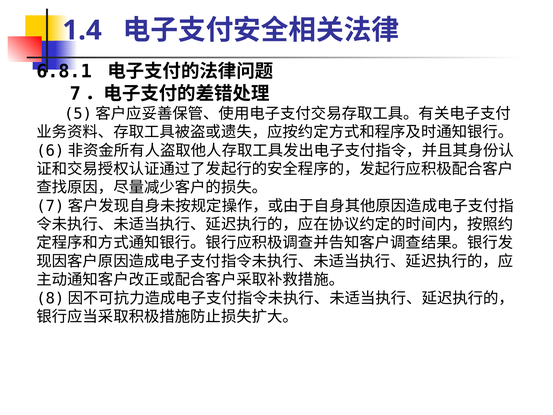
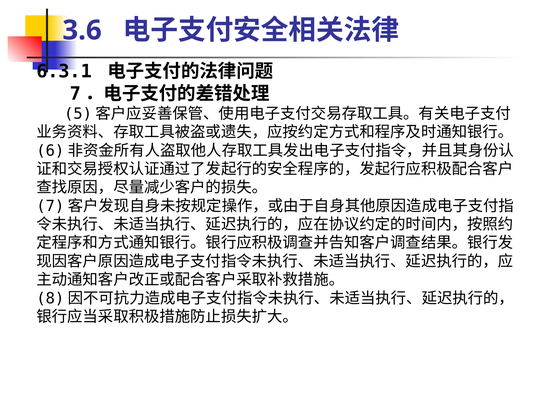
1.4: 1.4 -> 3.6
6.8.1: 6.8.1 -> 6.3.1
